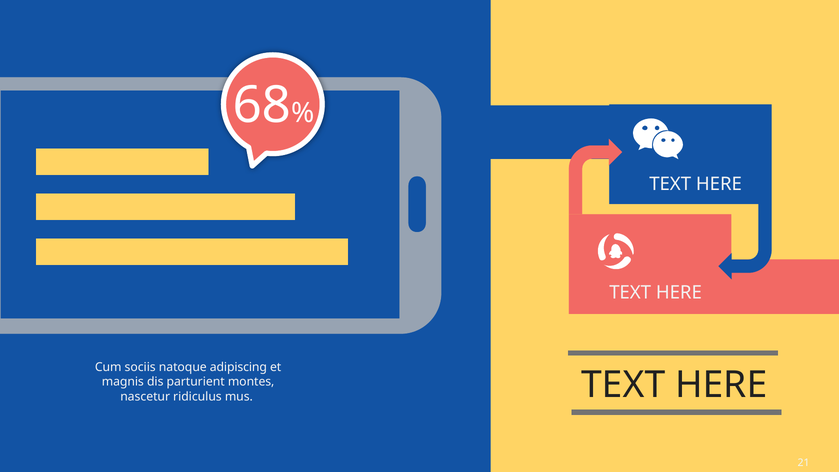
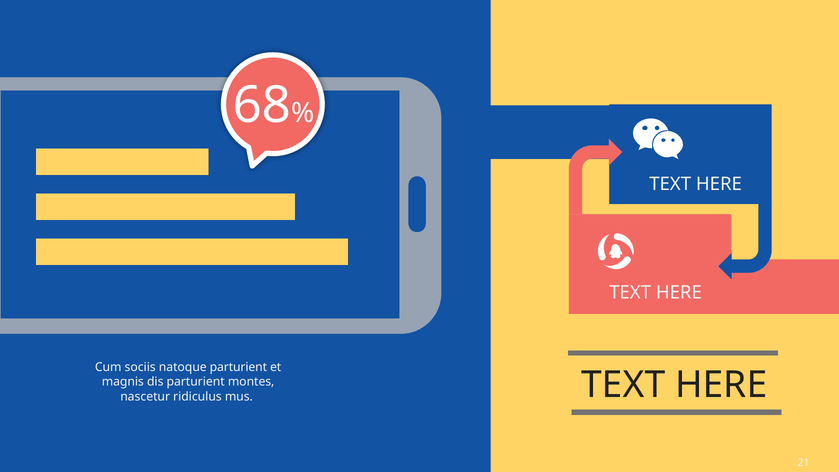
natoque adipiscing: adipiscing -> parturient
